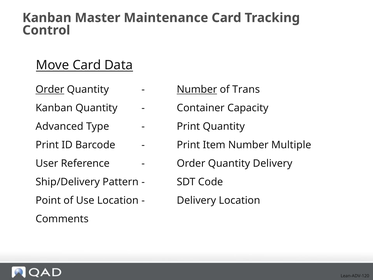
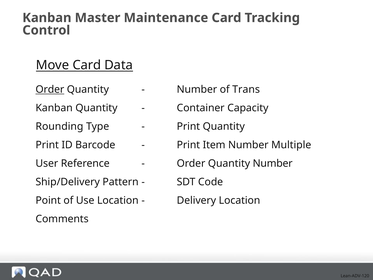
Number at (197, 89) underline: present -> none
Advanced: Advanced -> Rounding
Quantity Delivery: Delivery -> Number
